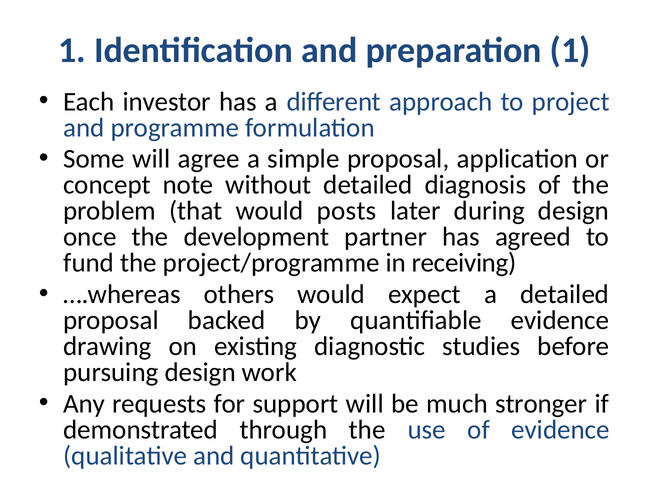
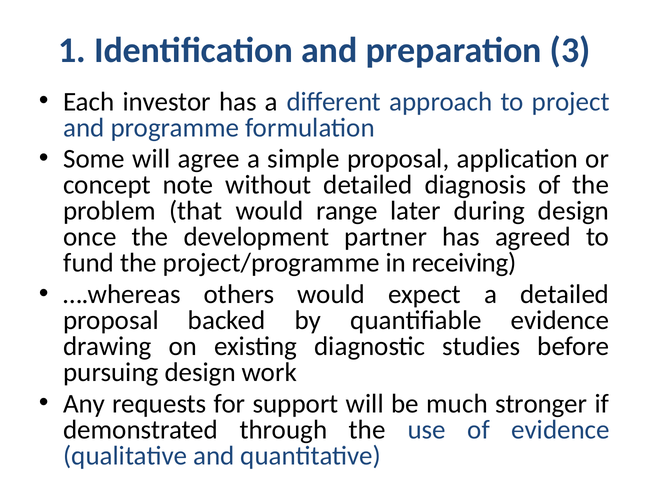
preparation 1: 1 -> 3
posts: posts -> range
